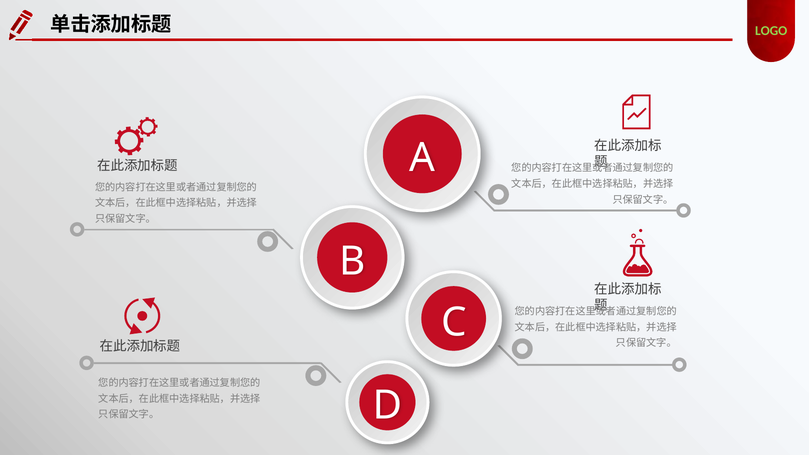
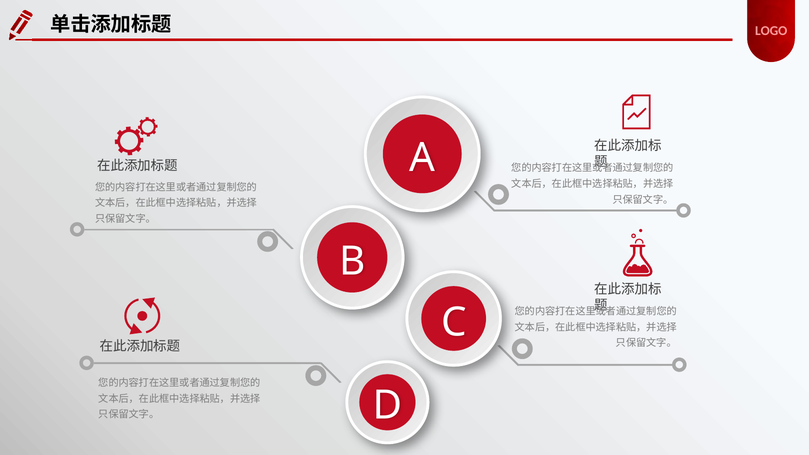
LOGO colour: light green -> pink
